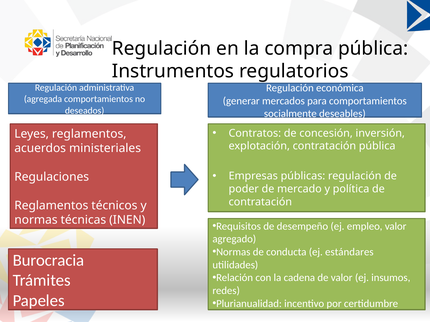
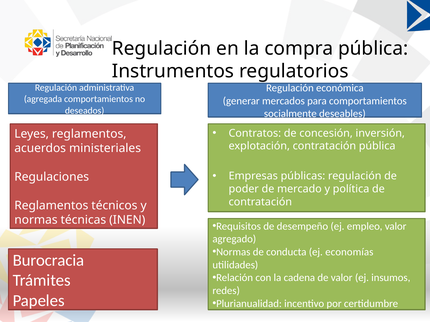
estándares: estándares -> economías
